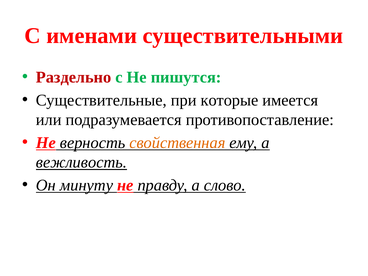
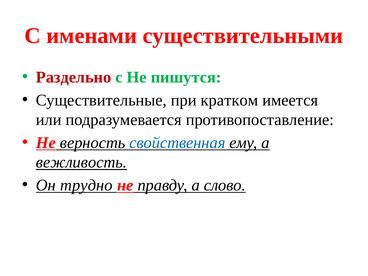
которые: которые -> кратком
свойственная colour: orange -> blue
минуту: минуту -> трудно
